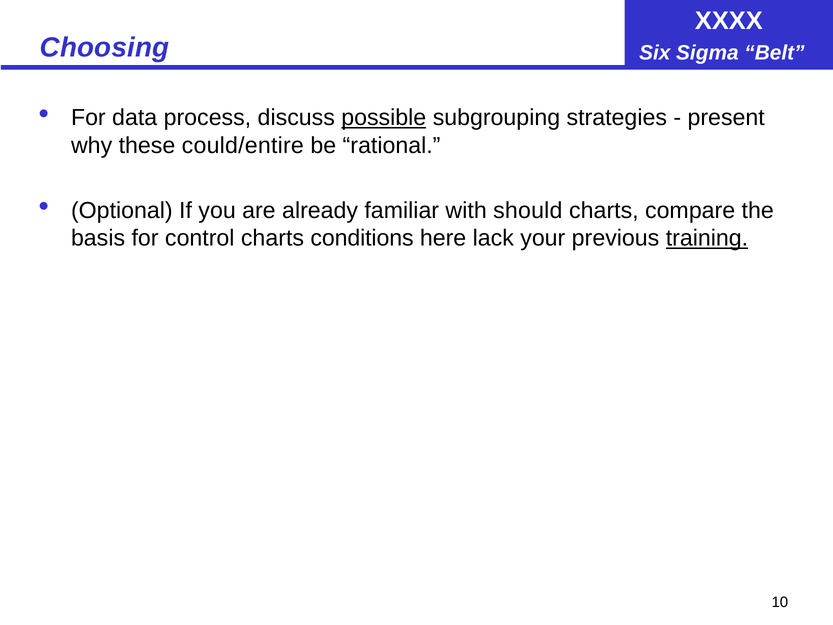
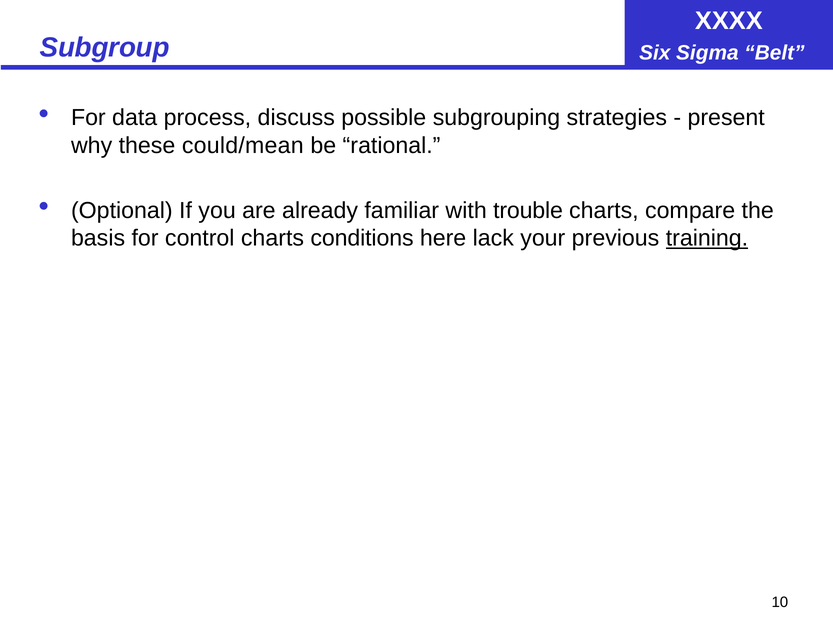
Choosing: Choosing -> Subgroup
possible underline: present -> none
could/entire: could/entire -> could/mean
should: should -> trouble
